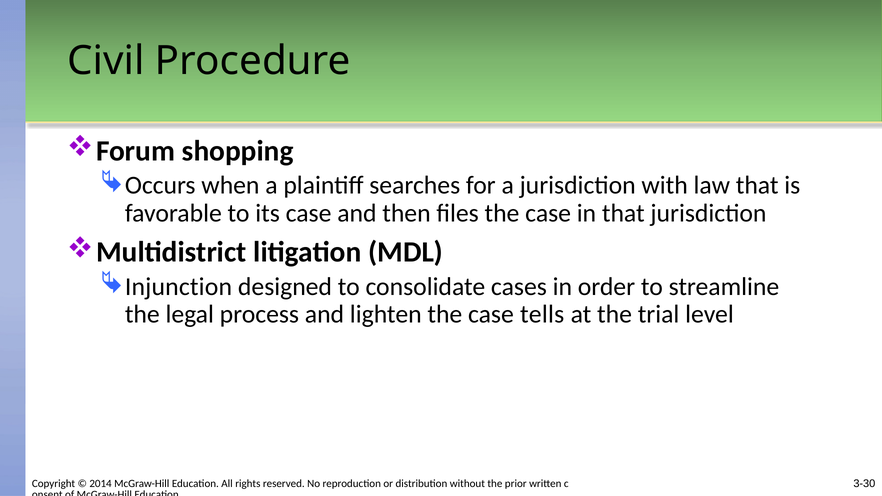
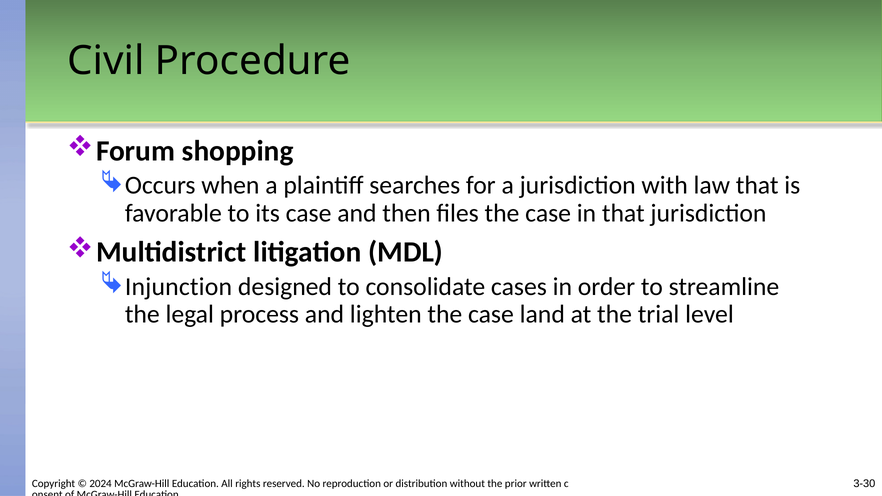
tells: tells -> land
2014: 2014 -> 2024
